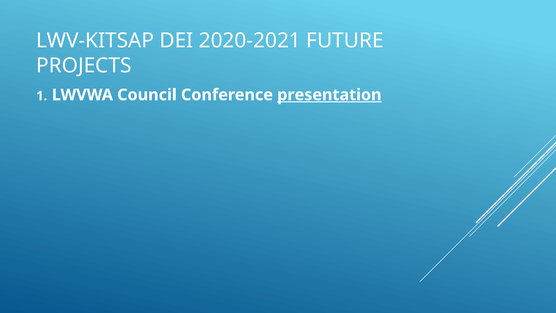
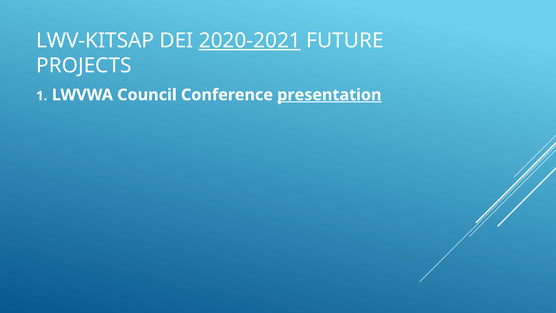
2020-2021 underline: none -> present
